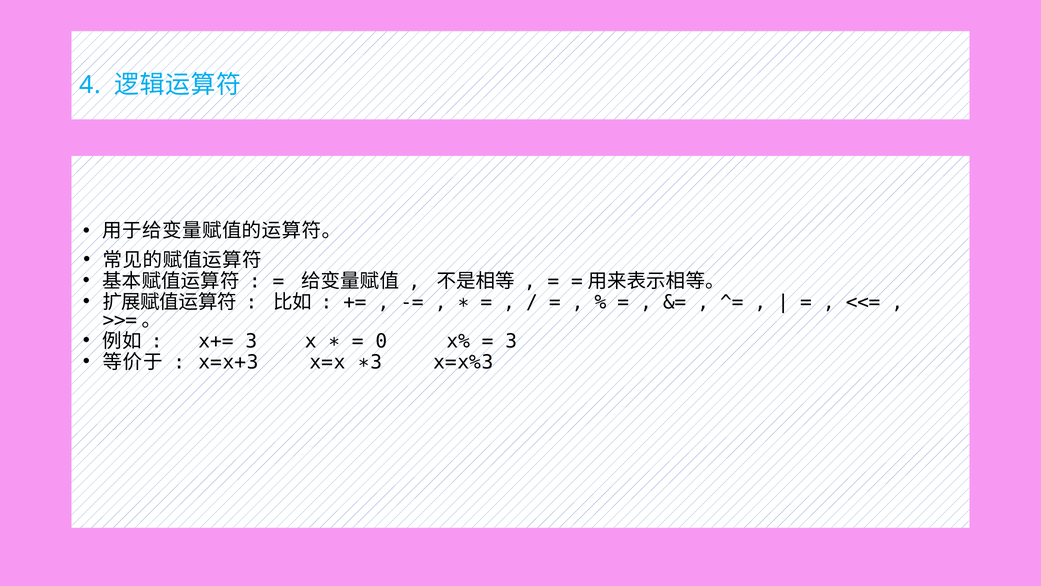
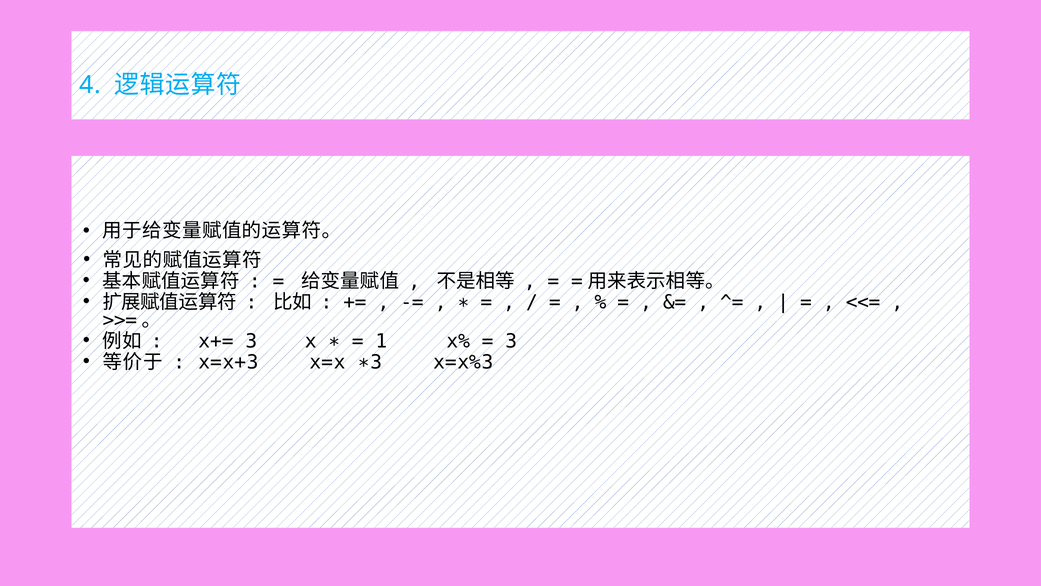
0: 0 -> 1
